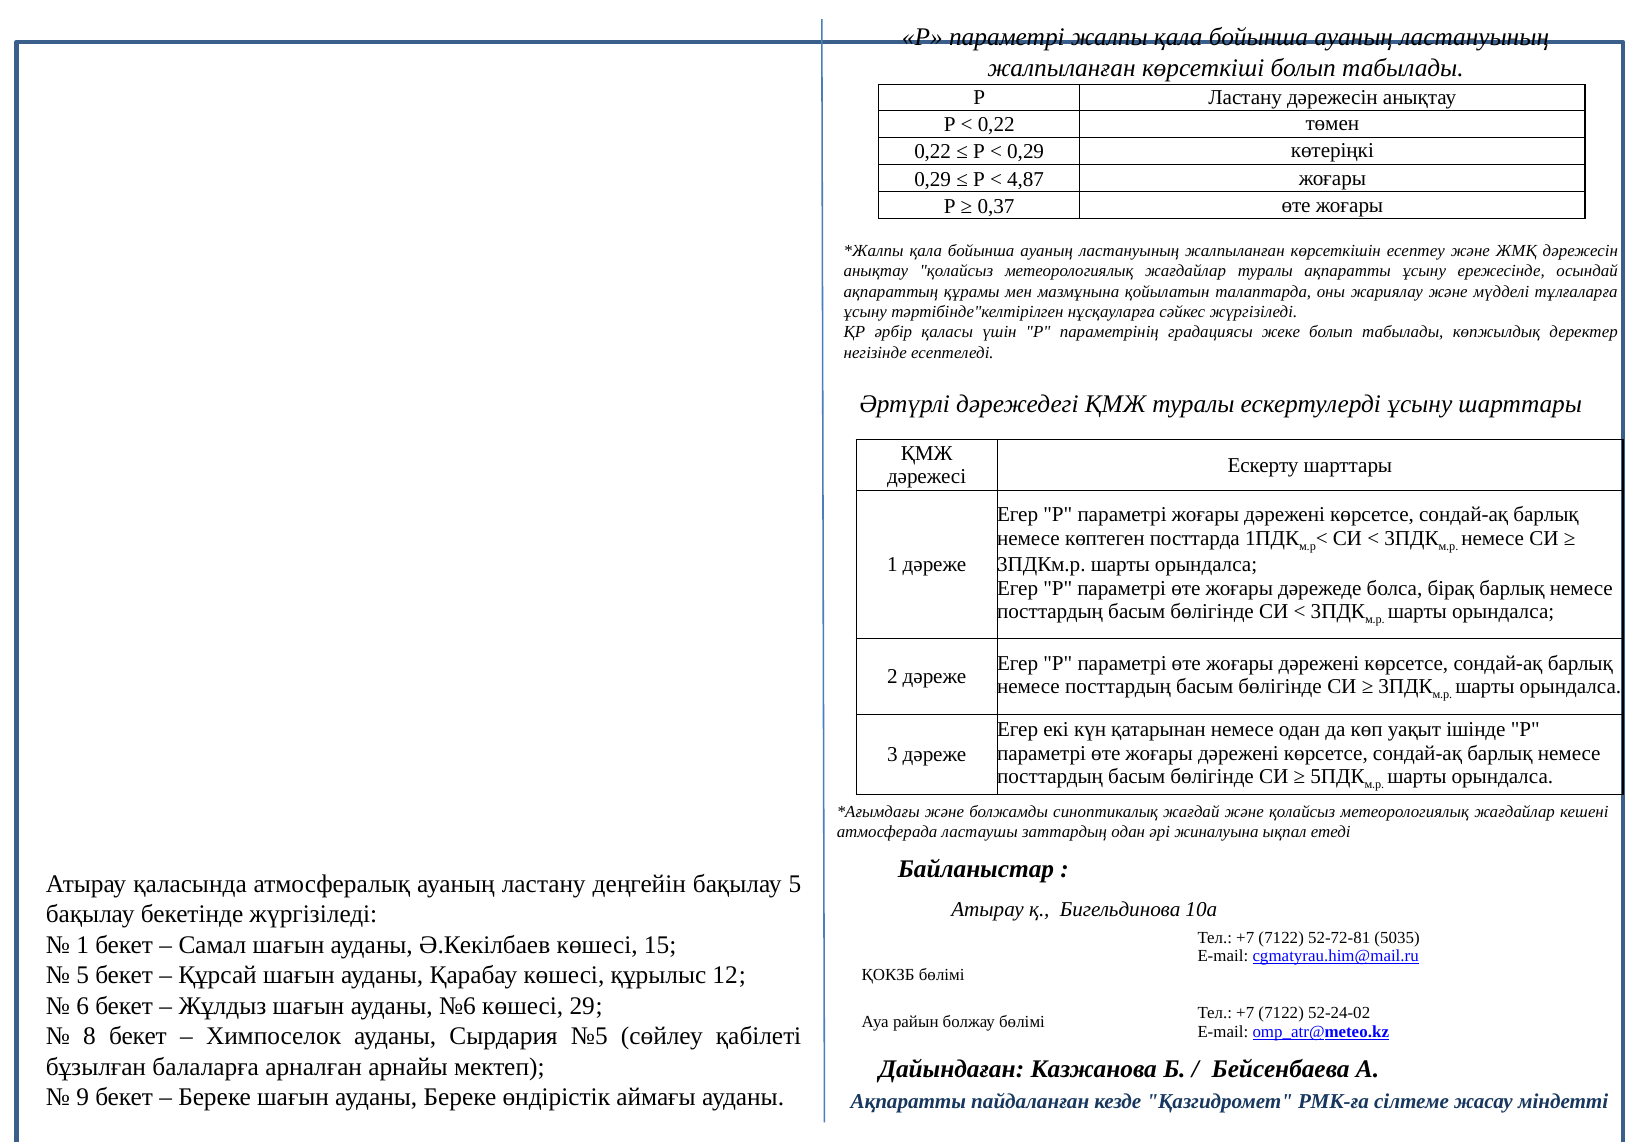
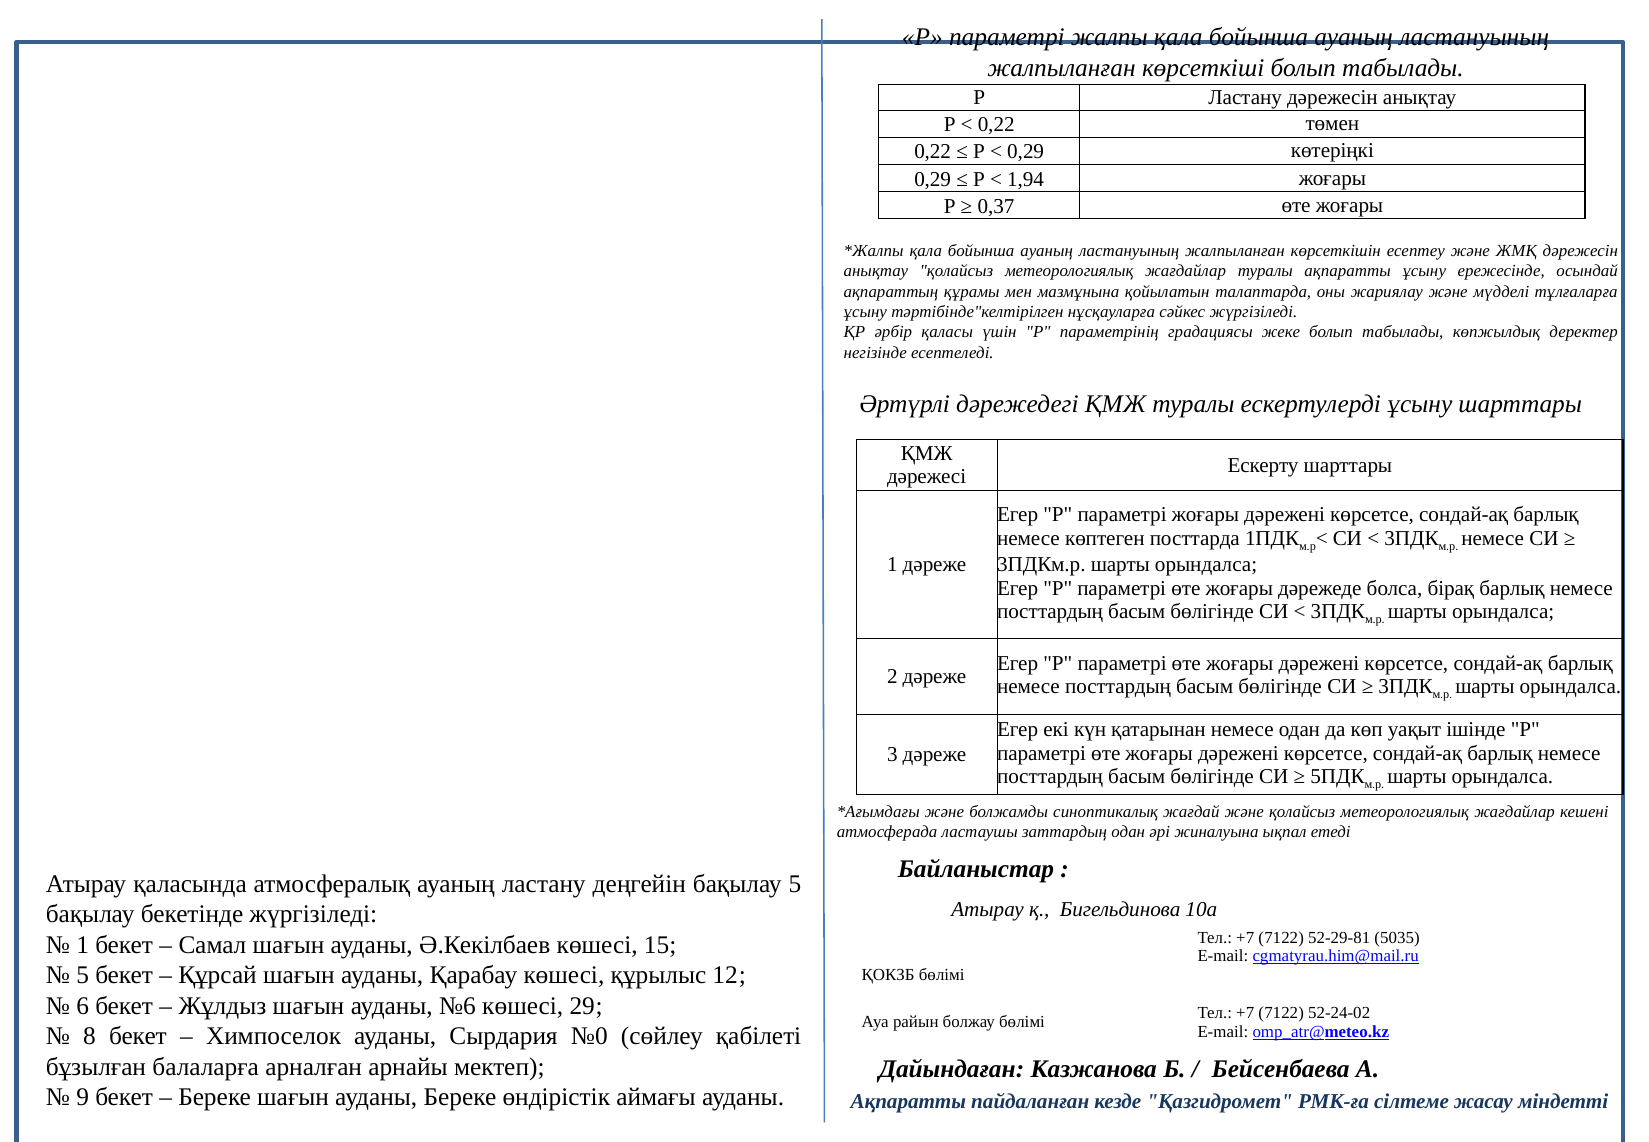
4,87: 4,87 -> 1,94
52-72-81: 52-72-81 -> 52-29-81
№5: №5 -> №0
